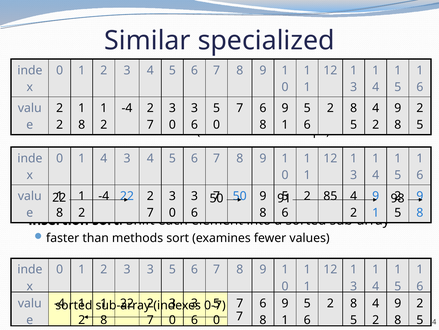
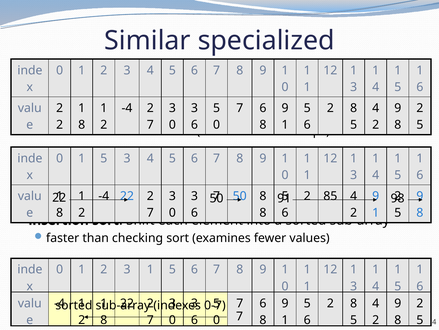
0 1 4: 4 -> 5
50 9: 9 -> 8
methods: methods -> checking
2 3 3: 3 -> 1
